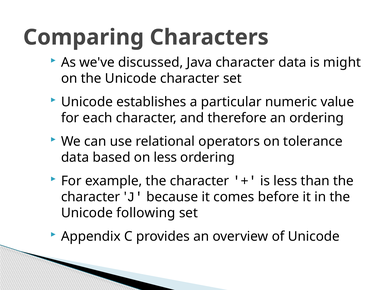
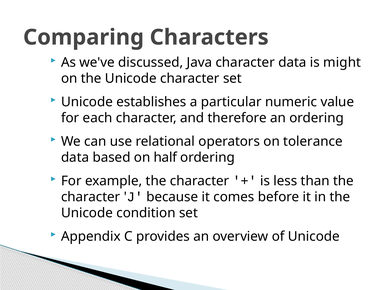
on less: less -> half
following: following -> condition
